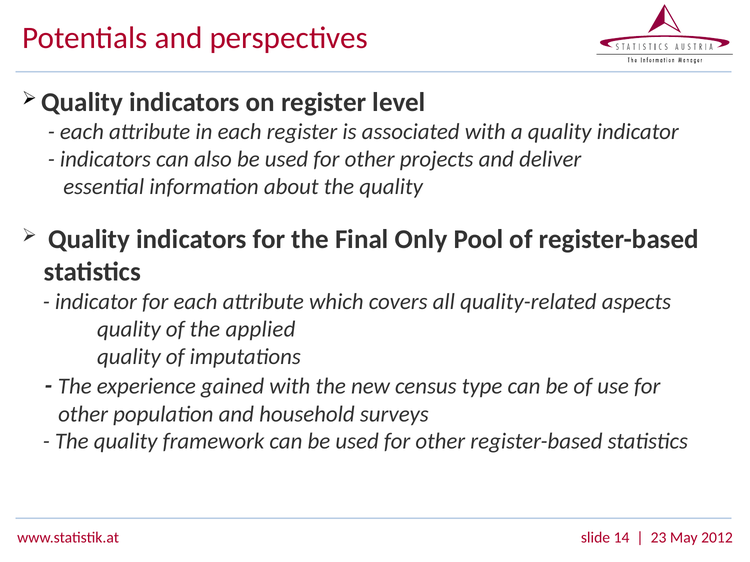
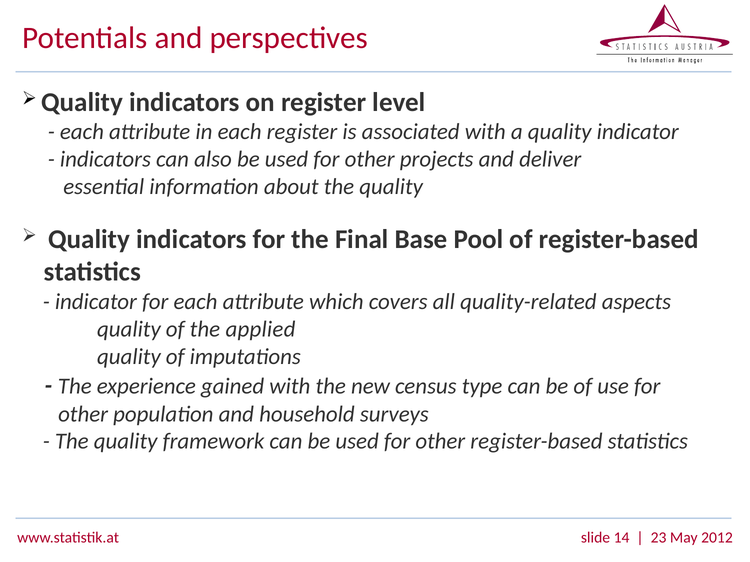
Only: Only -> Base
